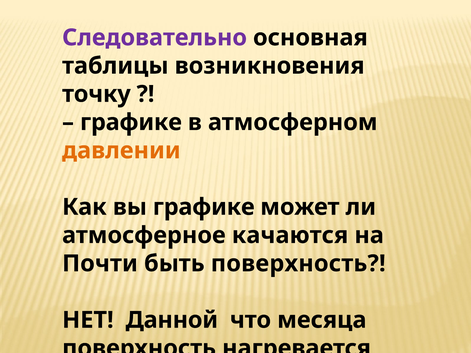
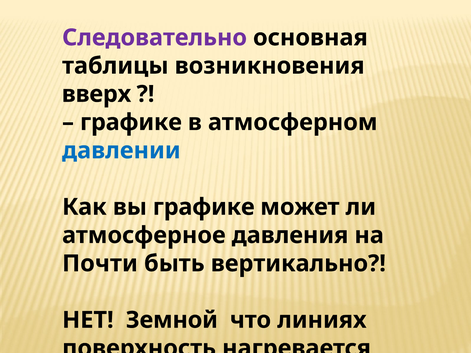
точку: точку -> вверх
давлении colour: orange -> blue
качаются: качаются -> давления
быть поверхность: поверхность -> вертикально
Данной: Данной -> Земной
месяца: месяца -> линиях
